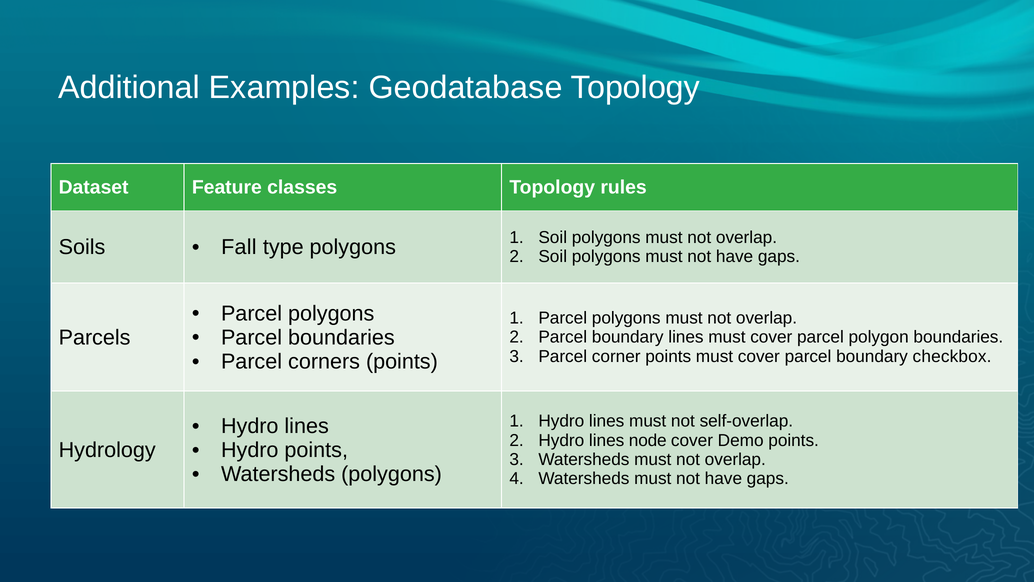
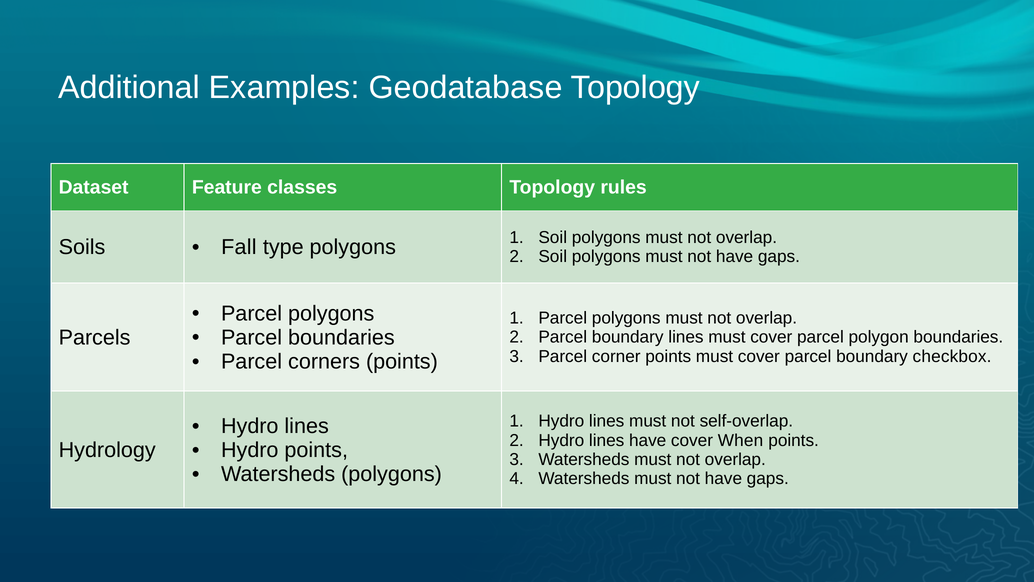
lines node: node -> have
Demo: Demo -> When
